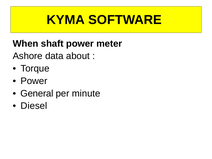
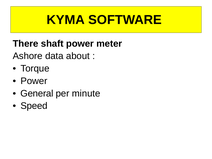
When: When -> There
Diesel: Diesel -> Speed
